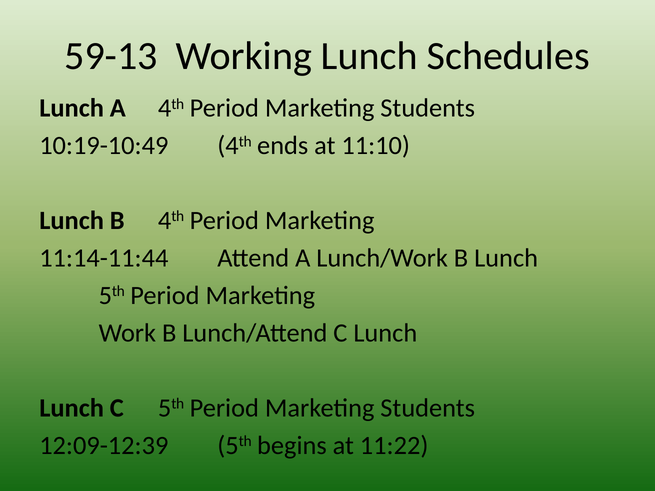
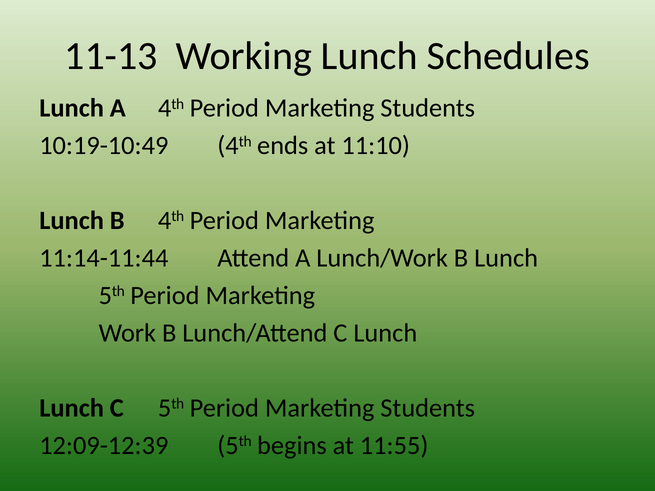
59-13: 59-13 -> 11-13
11:22: 11:22 -> 11:55
